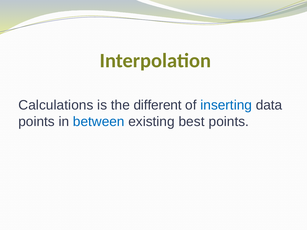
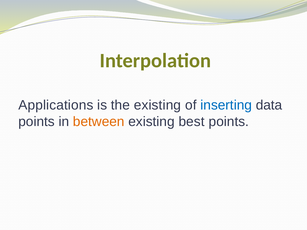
Calculations: Calculations -> Applications
the different: different -> existing
between colour: blue -> orange
